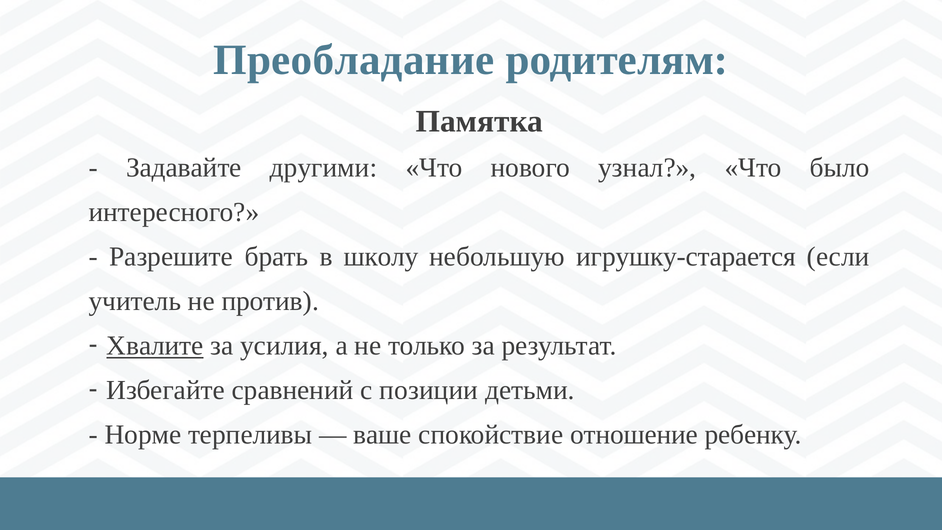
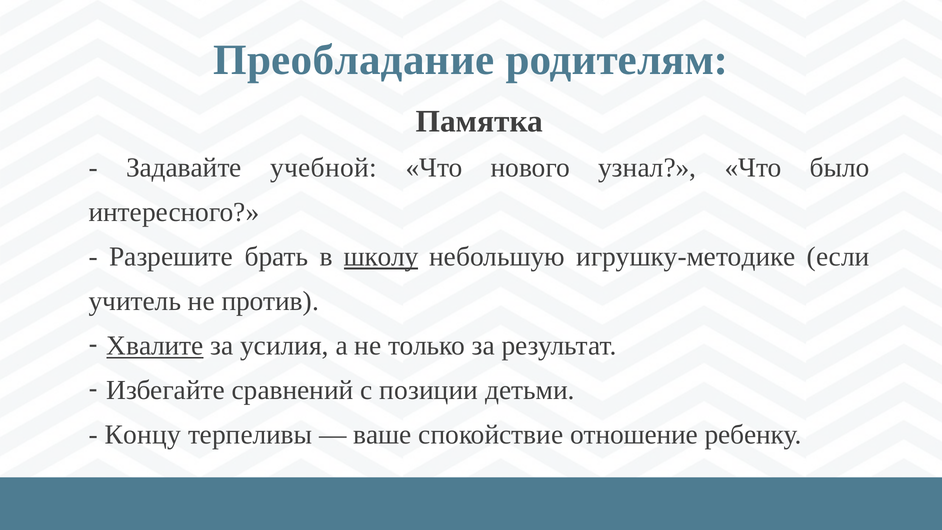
другими: другими -> учебной
школу underline: none -> present
игрушку-старается: игрушку-старается -> игрушку-методике
Норме: Норме -> Концу
